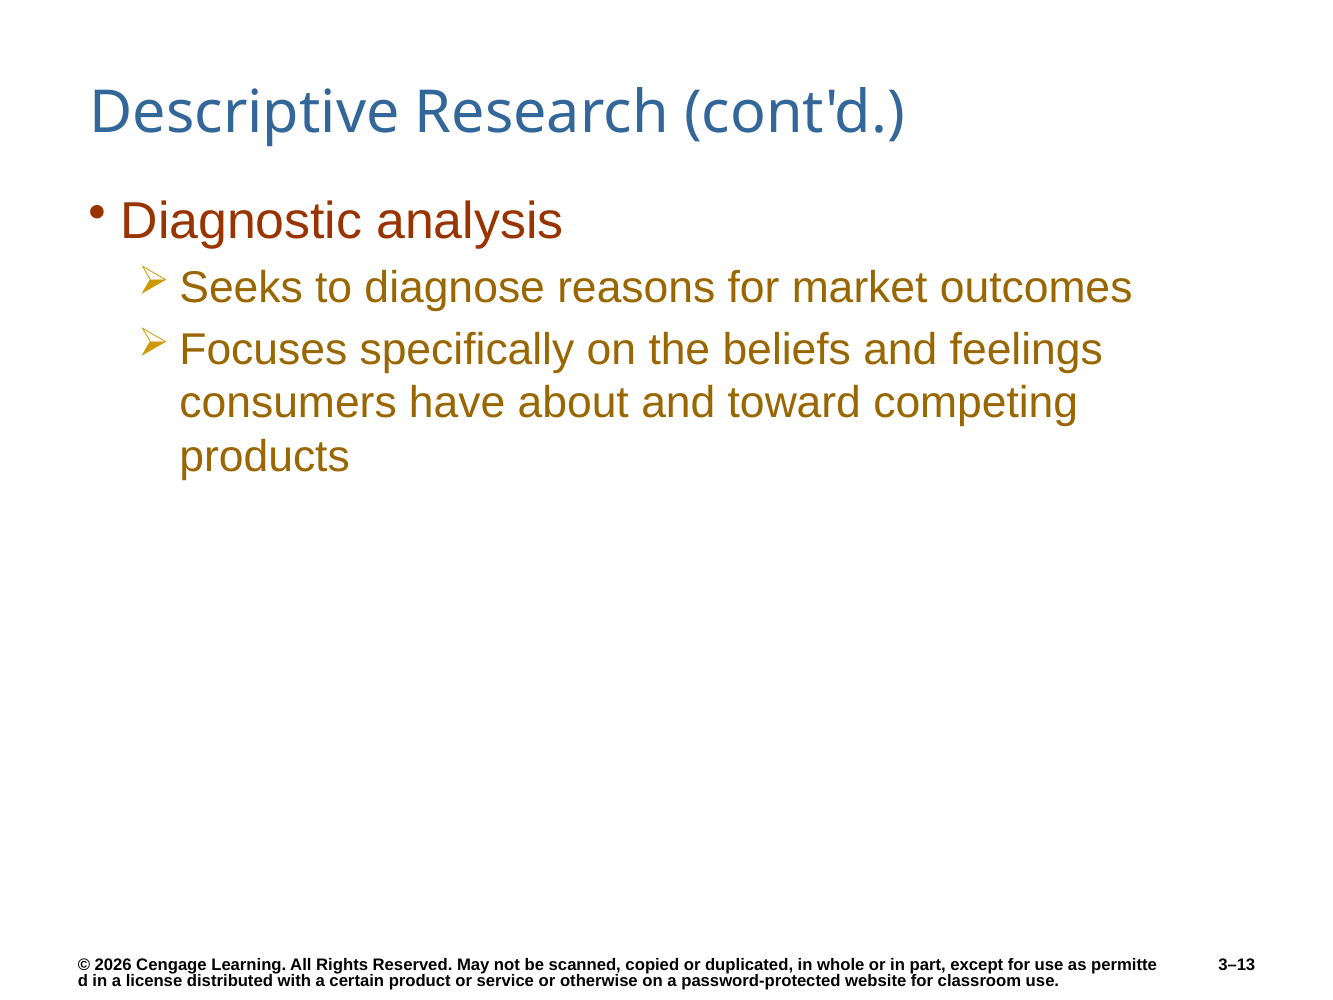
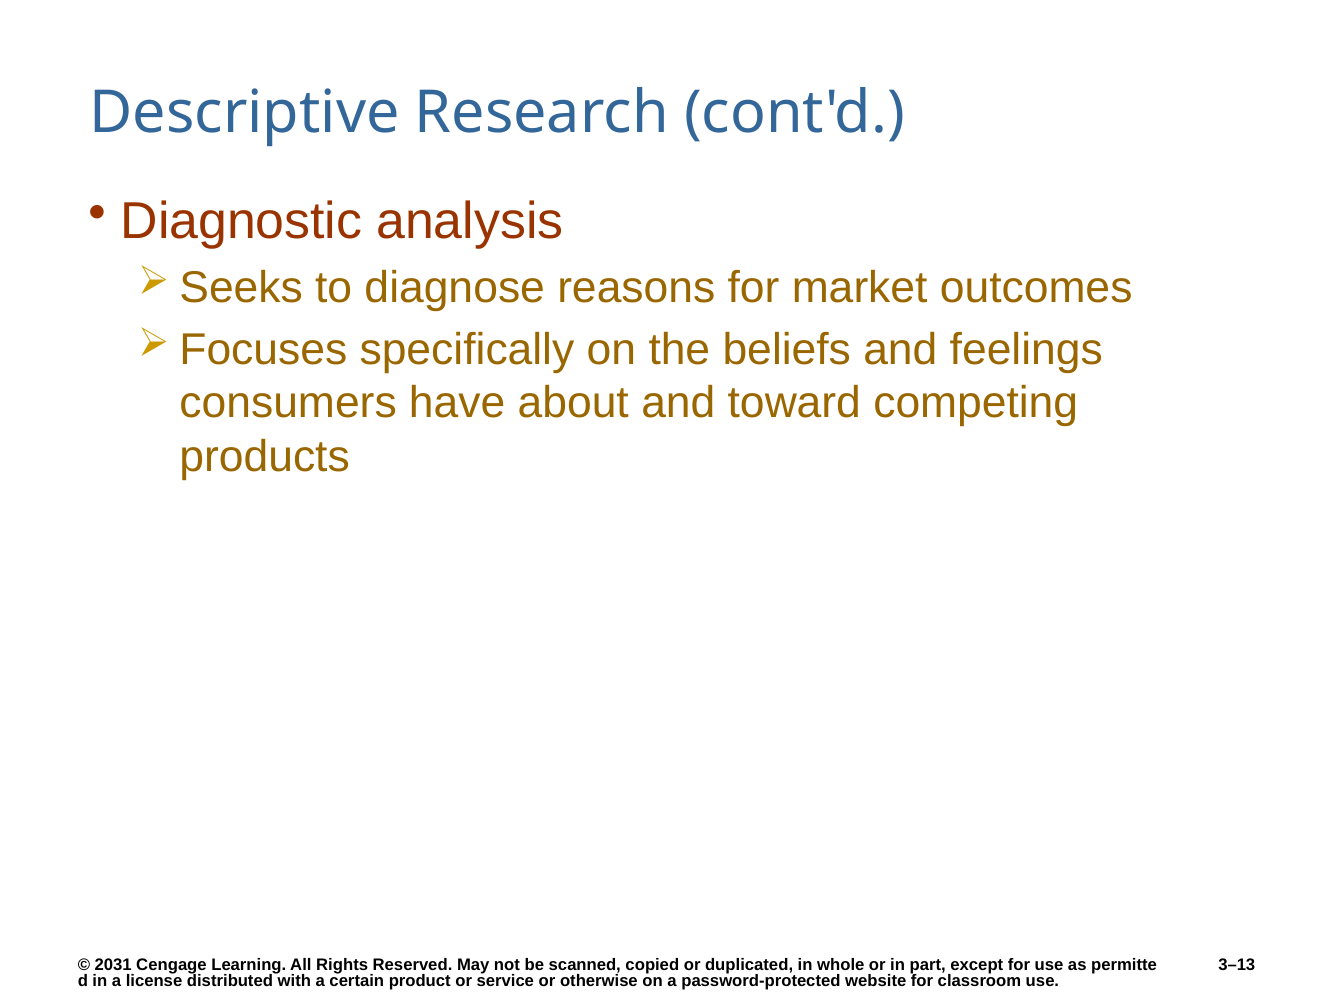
2026: 2026 -> 2031
